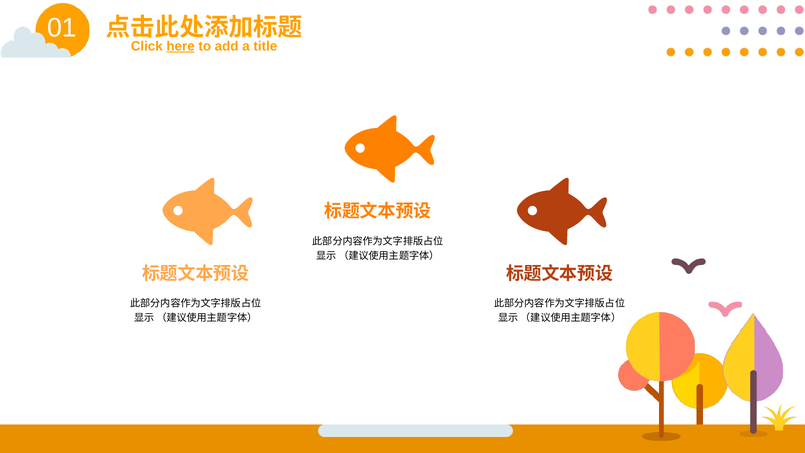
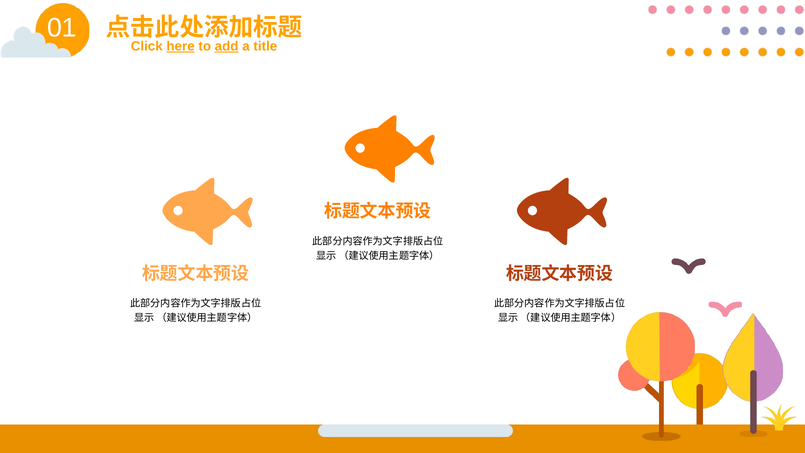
add underline: none -> present
